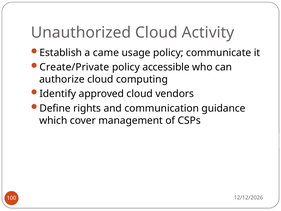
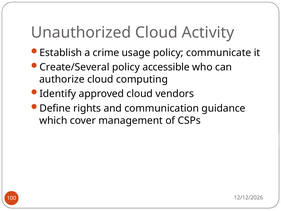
came: came -> crime
Create/Private: Create/Private -> Create/Several
